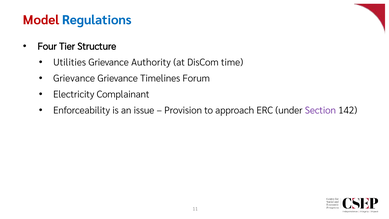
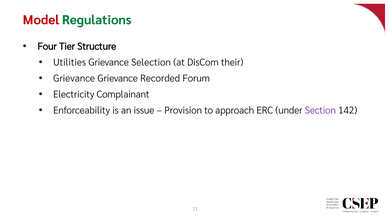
Regulations colour: blue -> green
Authority: Authority -> Selection
time: time -> their
Timelines: Timelines -> Recorded
